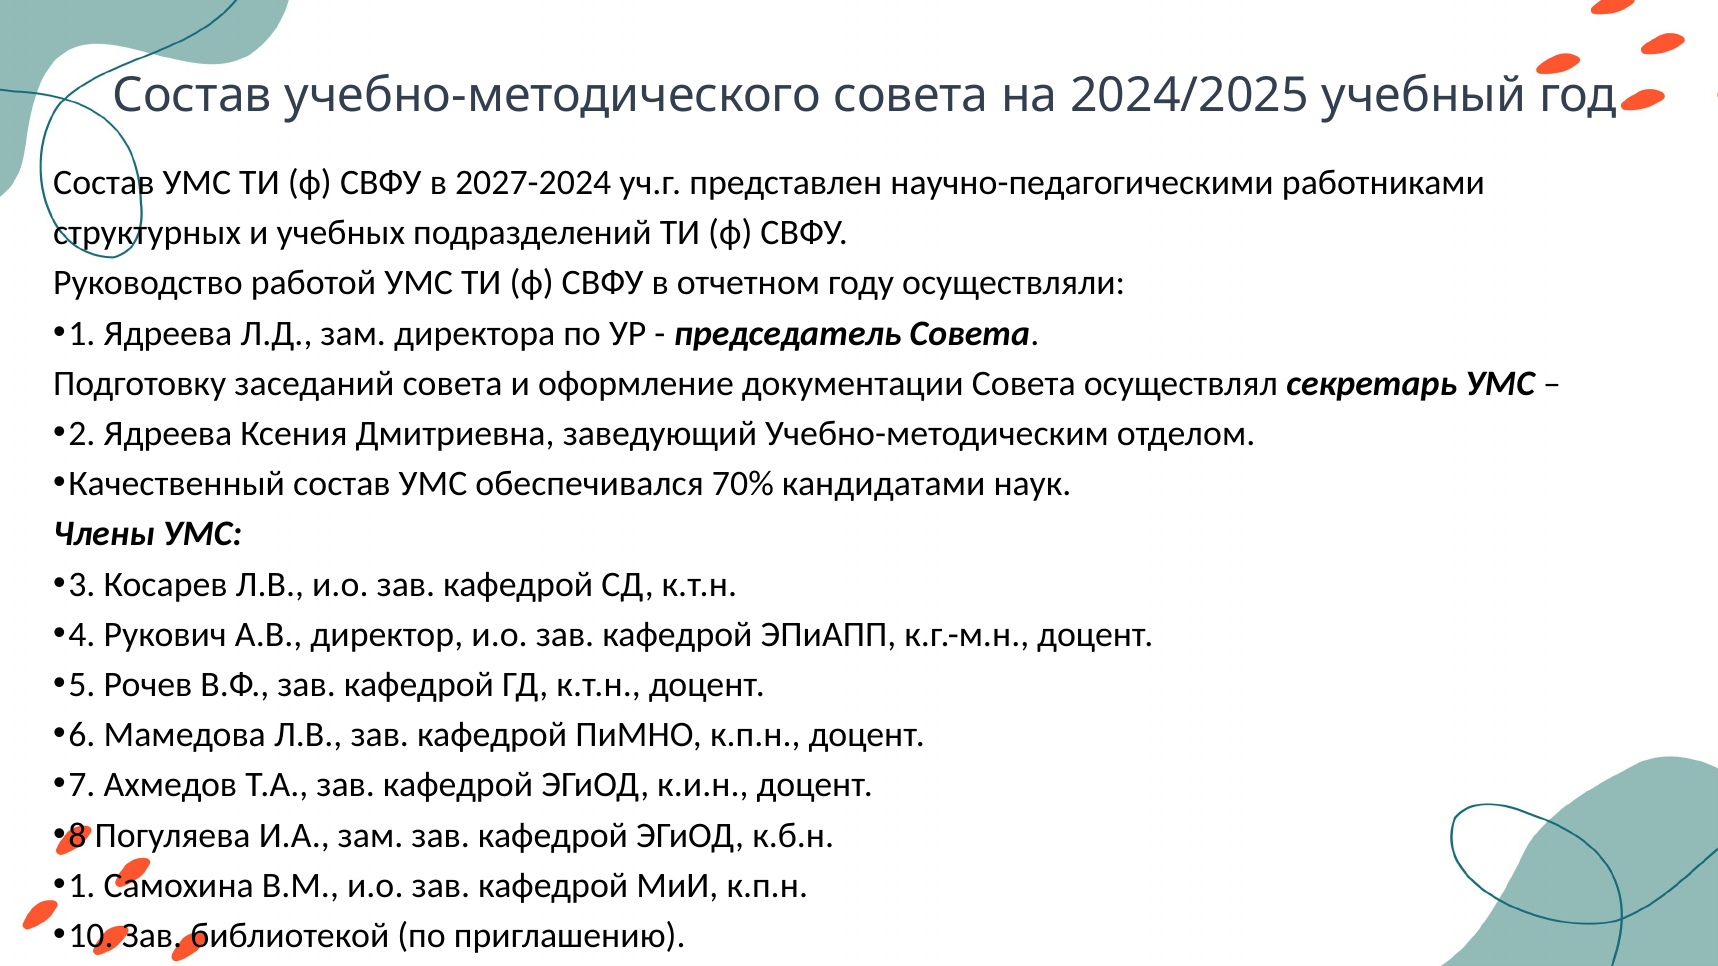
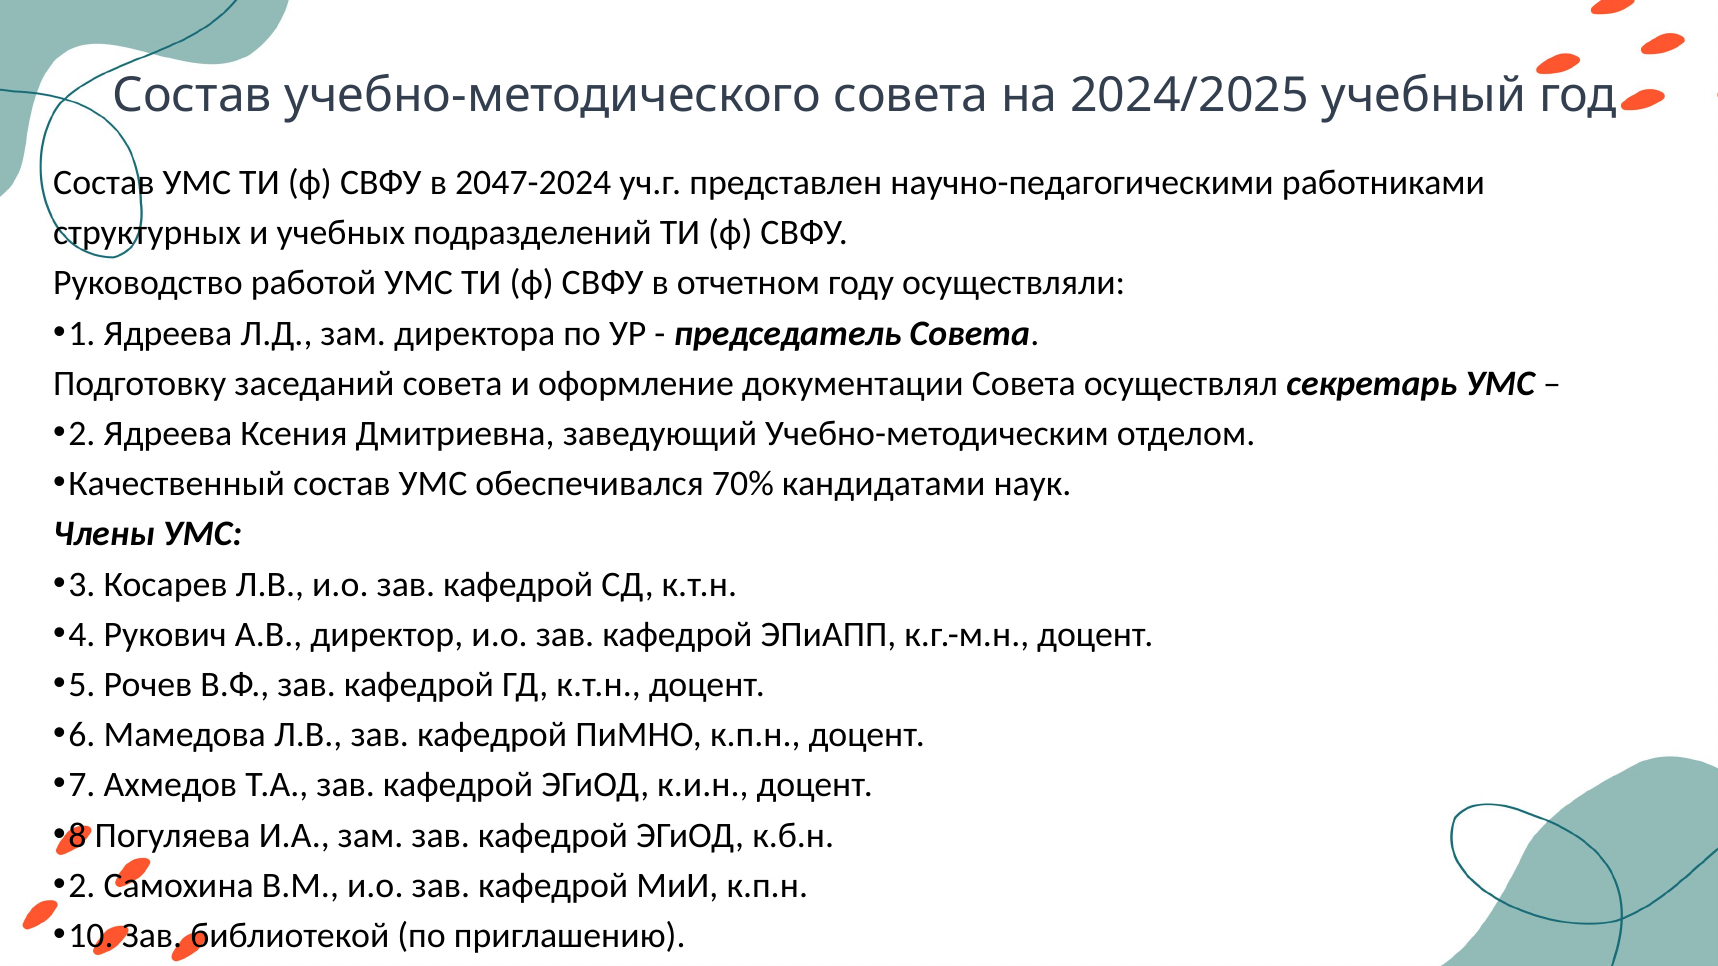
2027-2024: 2027-2024 -> 2047-2024
1 at (82, 886): 1 -> 2
